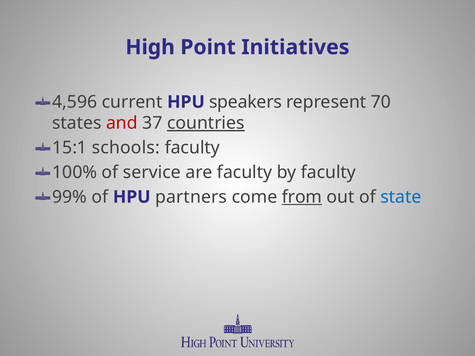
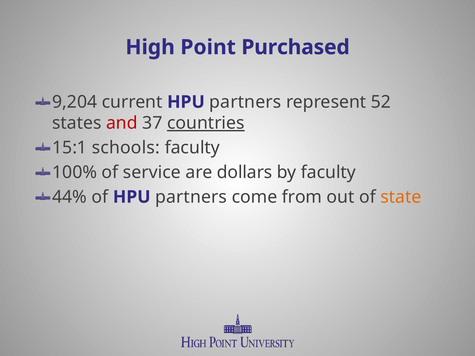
Initiatives: Initiatives -> Purchased
4,596: 4,596 -> 9,204
current HPU speakers: speakers -> partners
70: 70 -> 52
are faculty: faculty -> dollars
99%: 99% -> 44%
from underline: present -> none
state colour: blue -> orange
